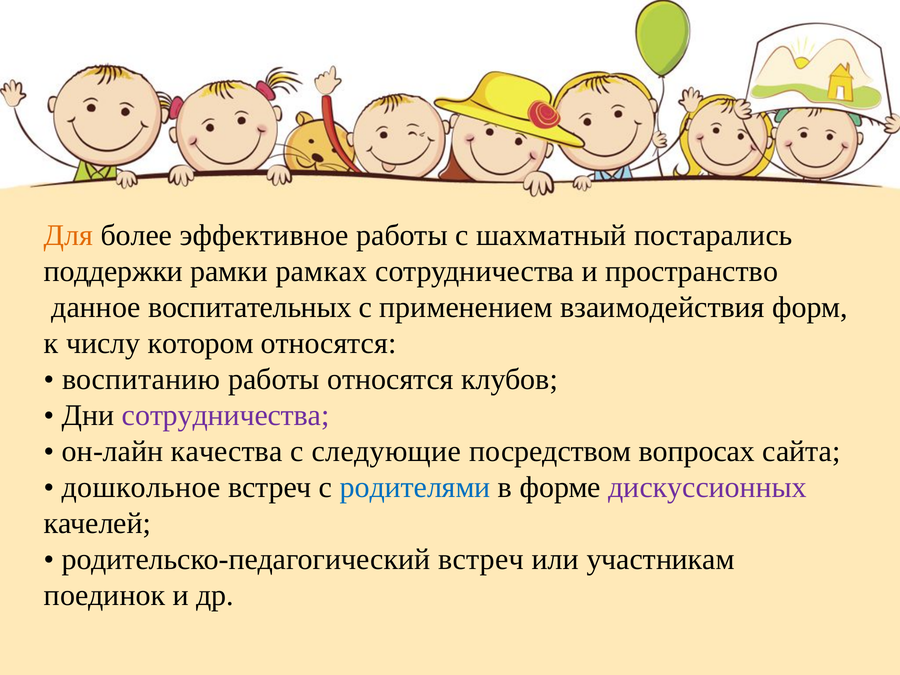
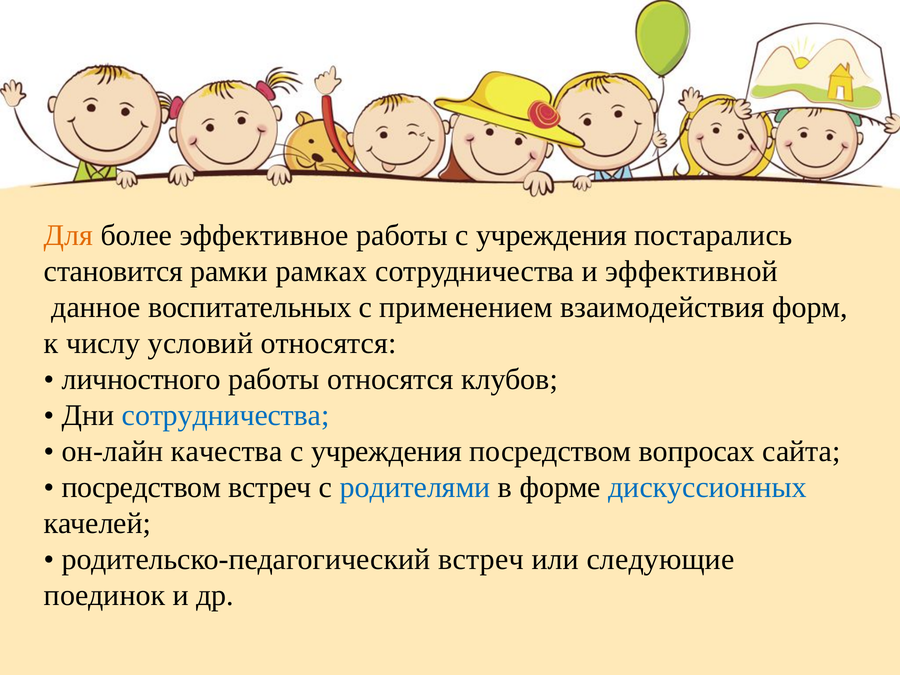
работы с шахматный: шахматный -> учреждения
поддержки: поддержки -> становится
пространство: пространство -> эффективной
котором: котором -> условий
воспитанию: воспитанию -> личностного
сотрудничества at (226, 415) colour: purple -> blue
следующие at (386, 451): следующие -> учреждения
дошкольное at (141, 487): дошкольное -> посредством
дискуссионных colour: purple -> blue
участникам: участникам -> следующие
